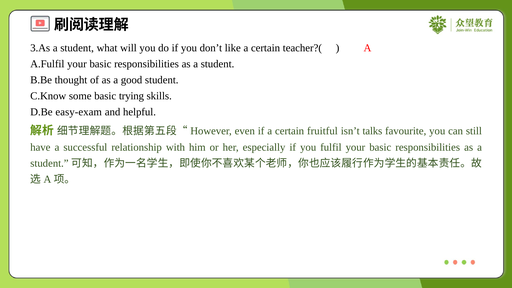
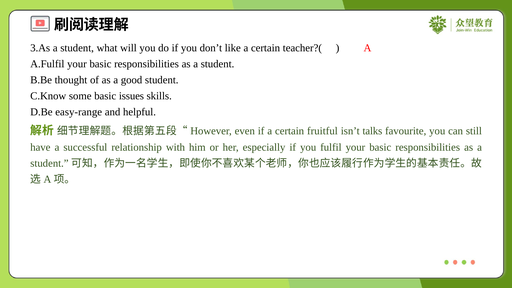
trying: trying -> issues
easy-exam: easy-exam -> easy-range
